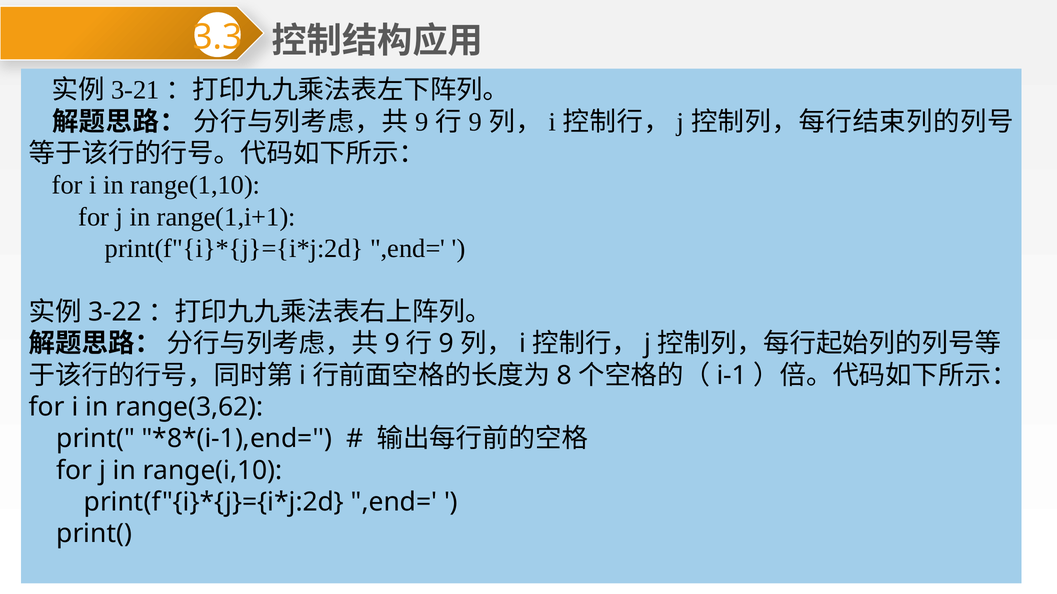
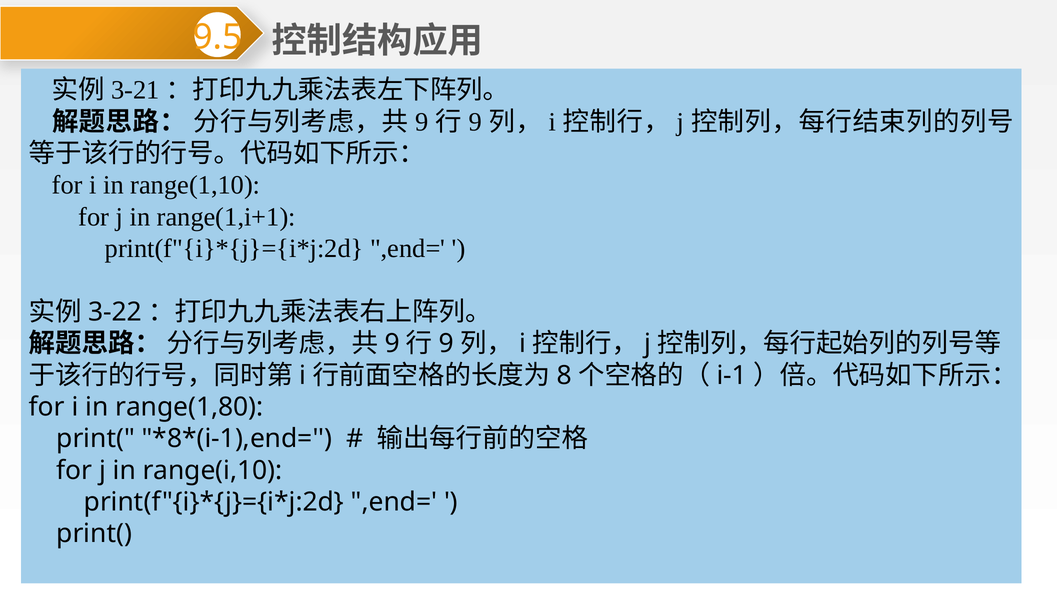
3.3: 3.3 -> 9.5
range(3,62: range(3,62 -> range(1,80
